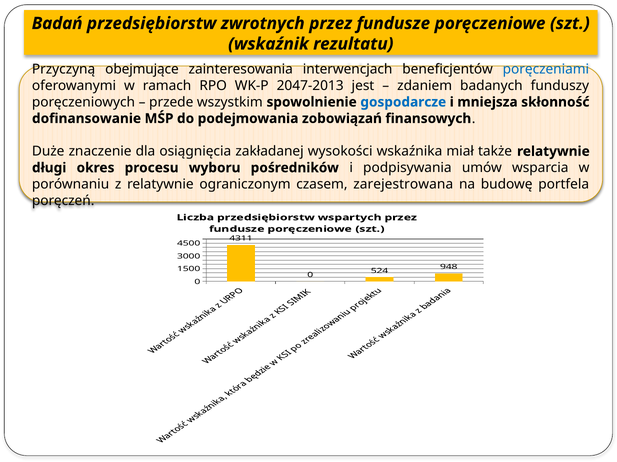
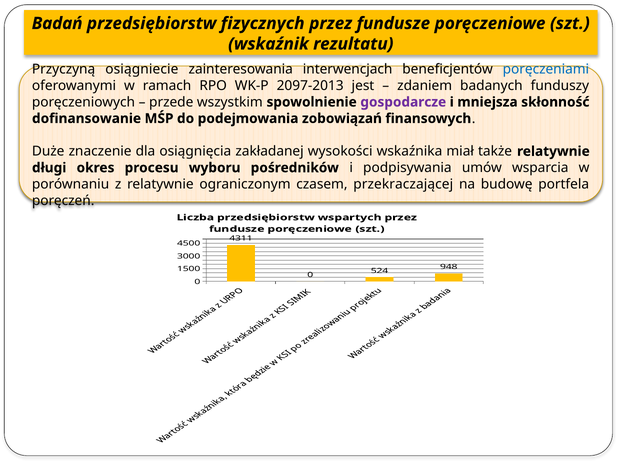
zwrotnych: zwrotnych -> fizycznych
obejmujące: obejmujące -> osiągniecie
2047-2013: 2047-2013 -> 2097-2013
gospodarcze colour: blue -> purple
zarejestrowana: zarejestrowana -> przekraczającej
